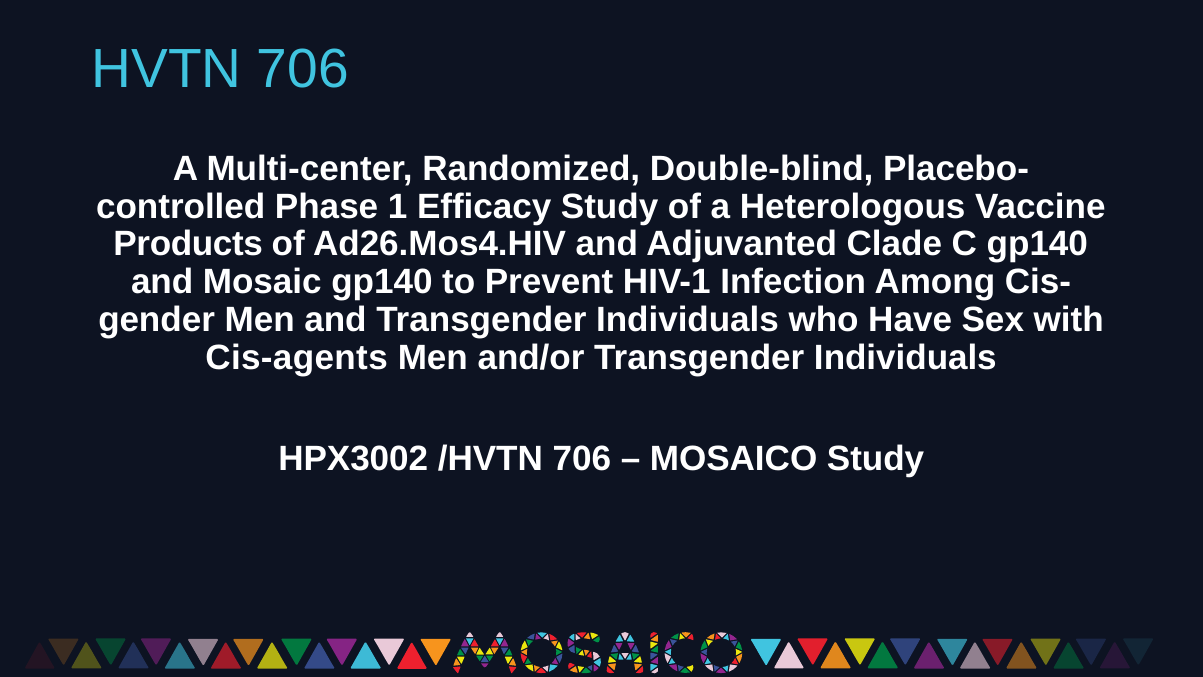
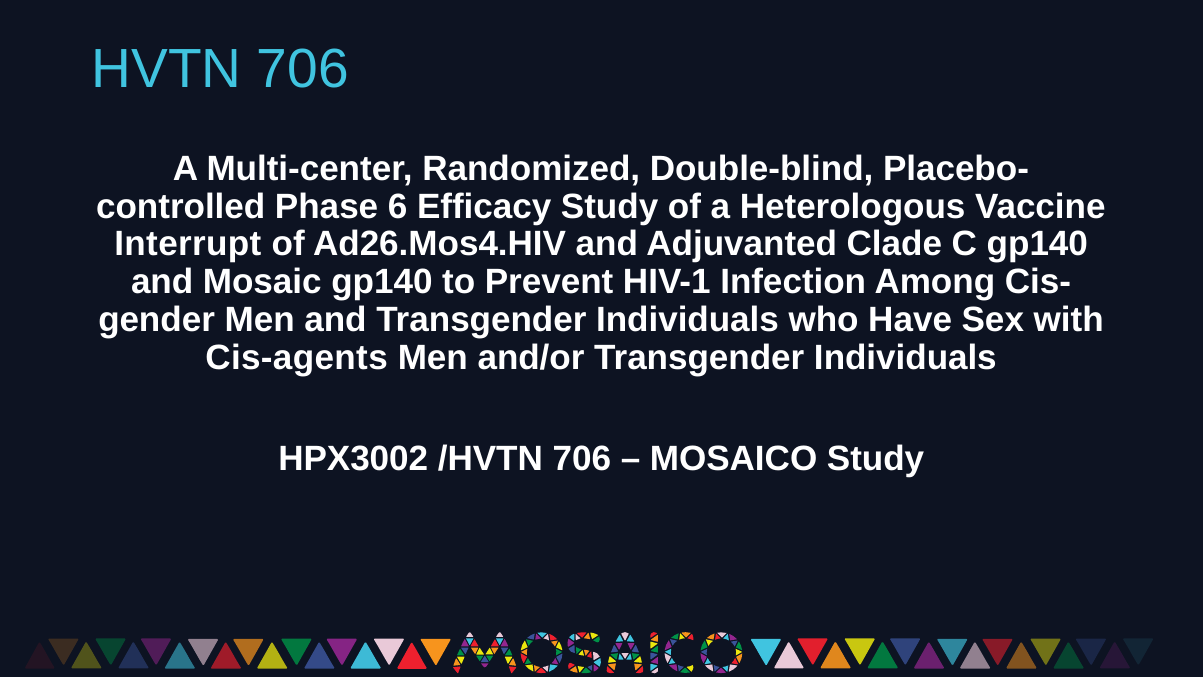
1: 1 -> 6
Products: Products -> Interrupt
